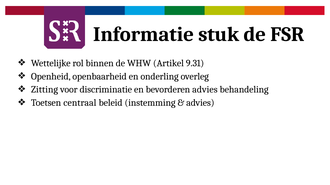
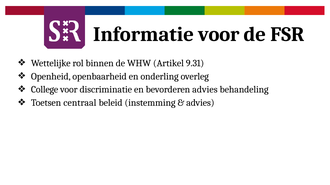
Informatie stuk: stuk -> voor
Zitting: Zitting -> College
